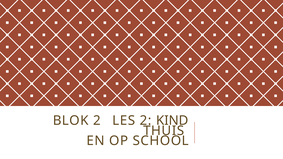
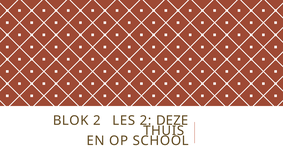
KIND: KIND -> DEZE
